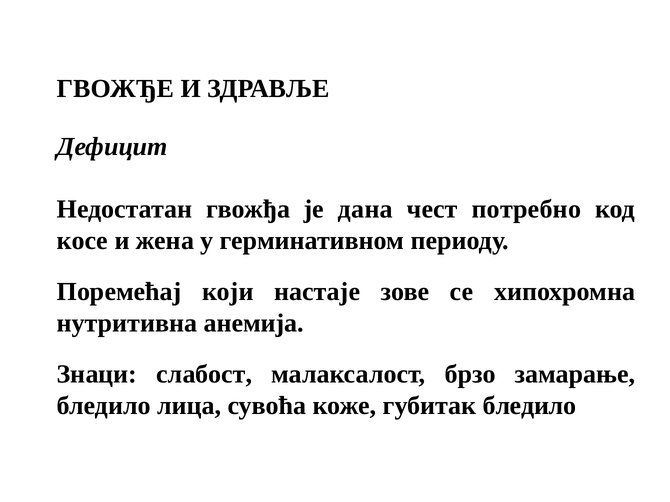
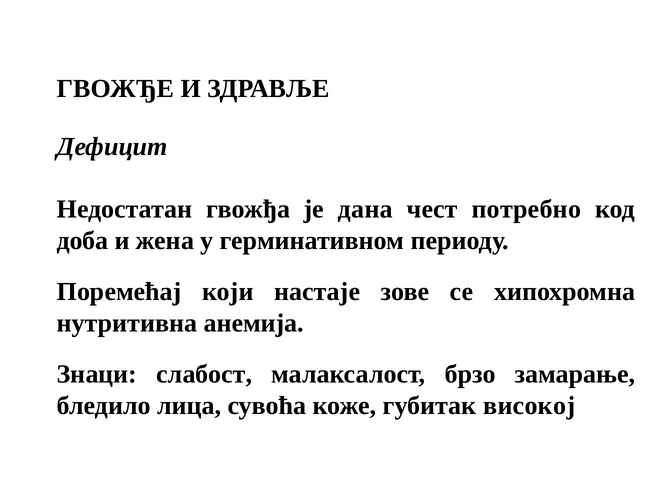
косе: косе -> доба
губитак бледило: бледило -> високој
